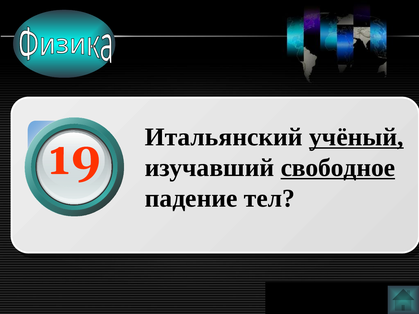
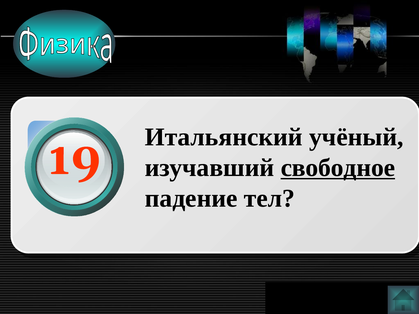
учёный underline: present -> none
